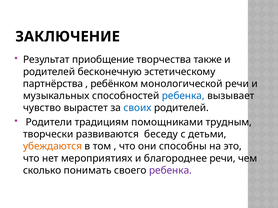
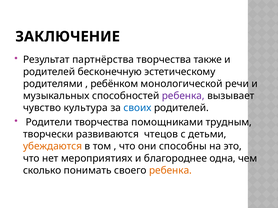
приобщение: приобщение -> партнёрства
партнёрства: партнёрства -> родителями
ребенка at (183, 96) colour: blue -> purple
вырастет: вырастет -> культура
Родители традициям: традициям -> творчества
беседу: беседу -> чтецов
благороднее речи: речи -> одна
ребенка at (170, 171) colour: purple -> orange
